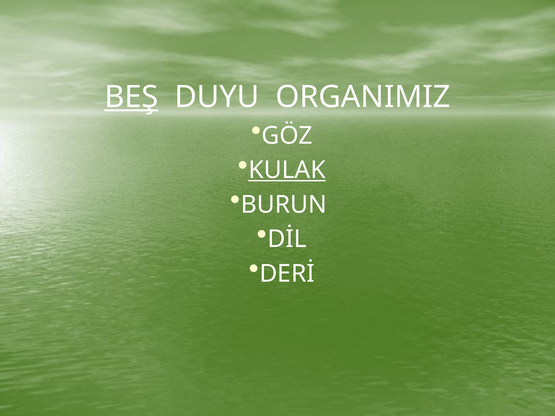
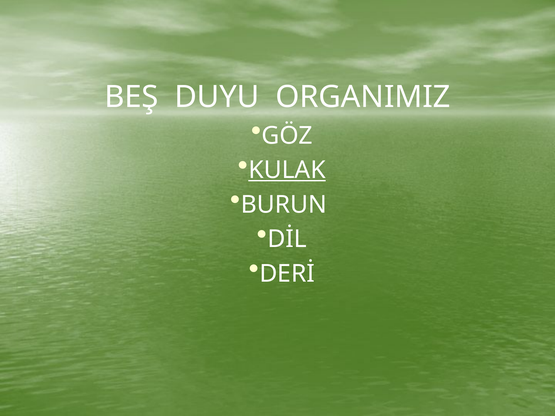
BEŞ underline: present -> none
